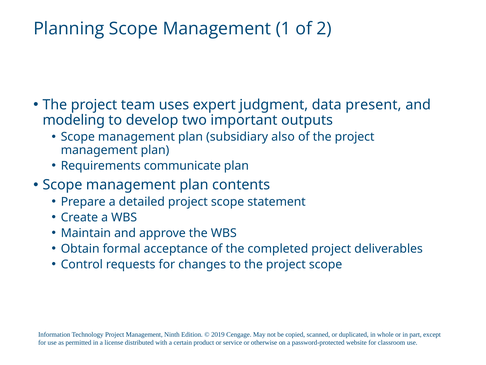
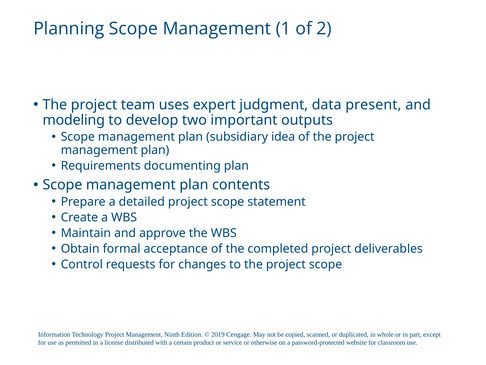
also: also -> idea
communicate: communicate -> documenting
